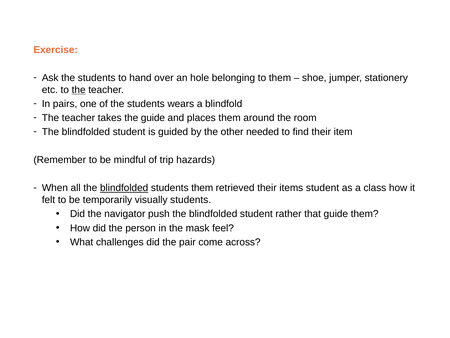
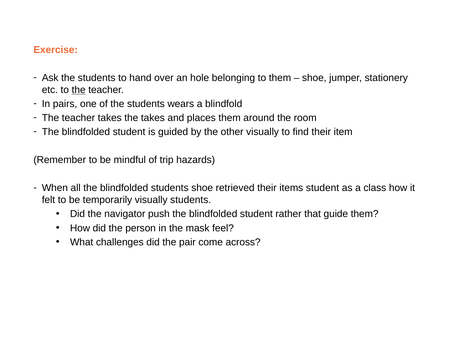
the guide: guide -> takes
other needed: needed -> visually
blindfolded at (124, 188) underline: present -> none
students them: them -> shoe
